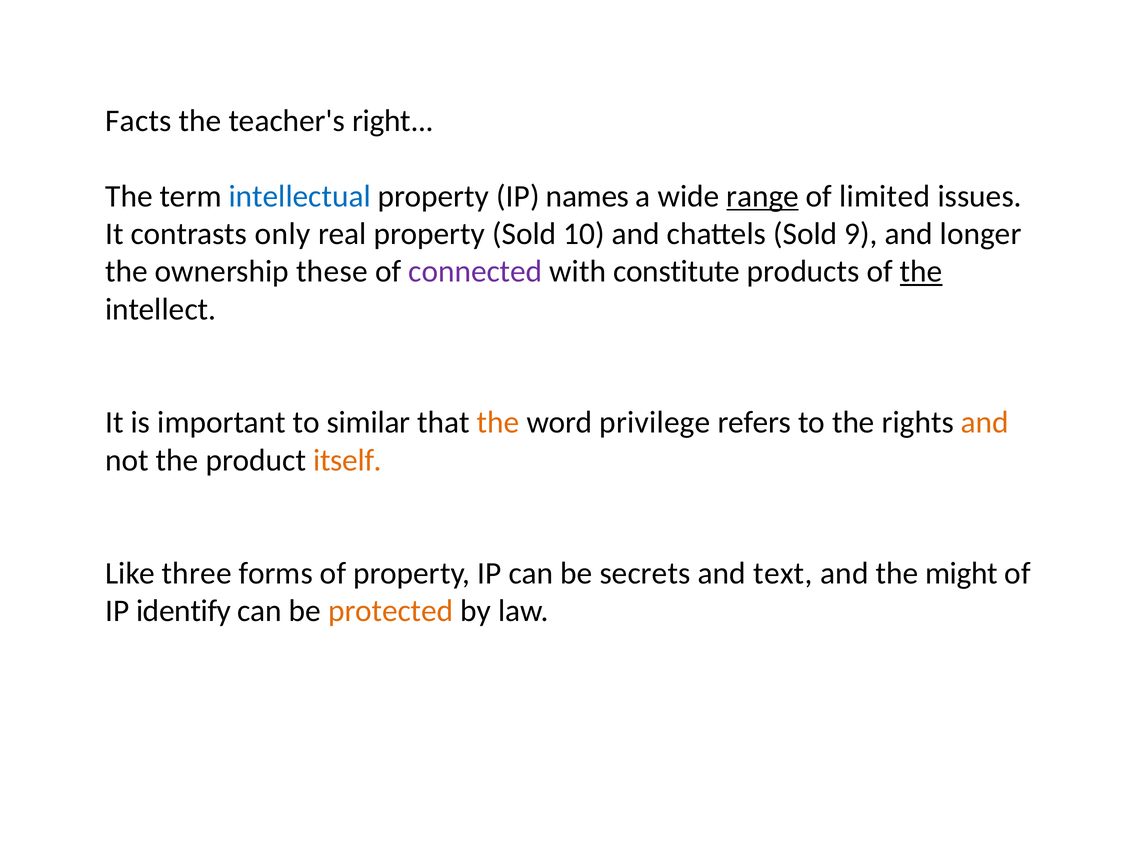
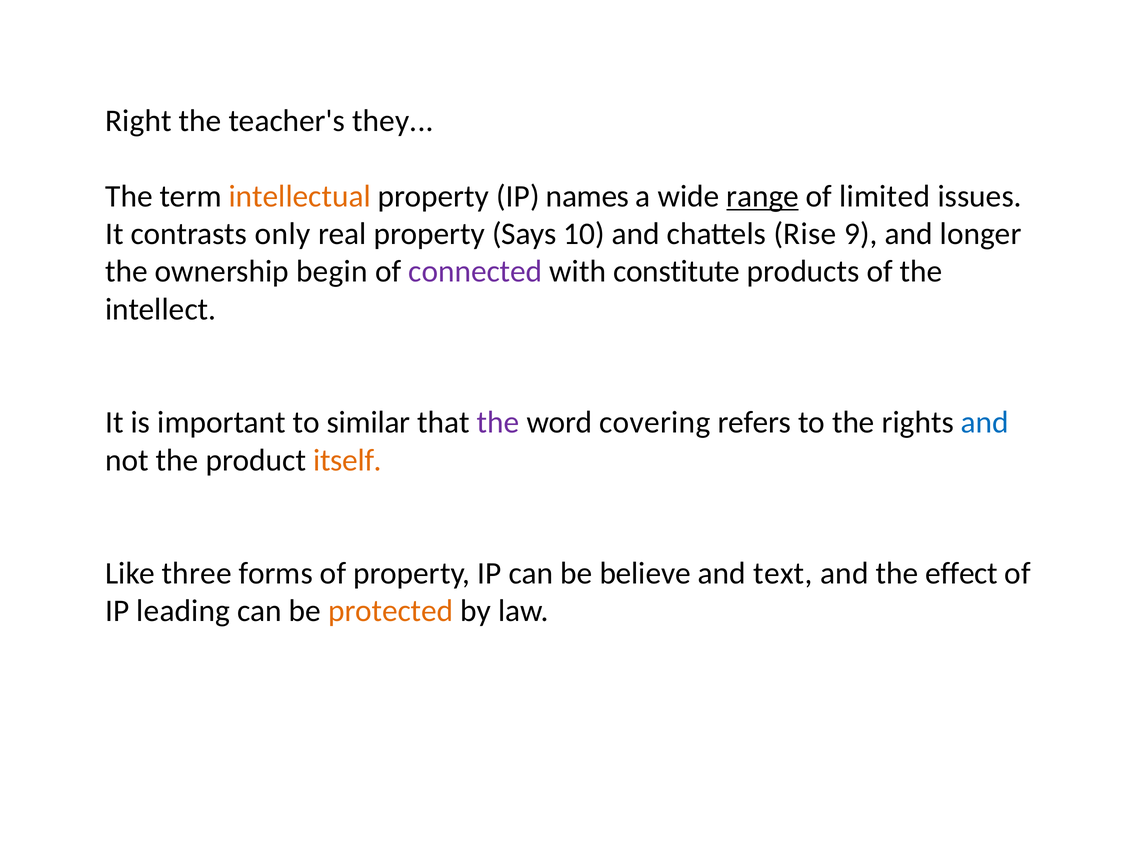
Facts: Facts -> Right
right: right -> they
intellectual colour: blue -> orange
property Sold: Sold -> Says
chattels Sold: Sold -> Rise
these: these -> begin
the at (921, 271) underline: present -> none
the at (498, 422) colour: orange -> purple
privilege: privilege -> covering
and at (985, 422) colour: orange -> blue
secrets: secrets -> believe
might: might -> effect
identify: identify -> leading
